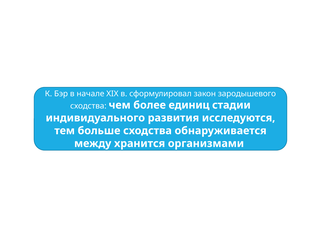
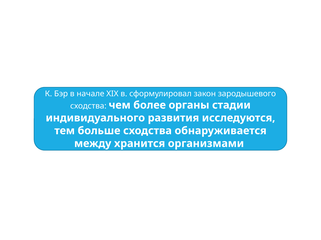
единиц: единиц -> органы
